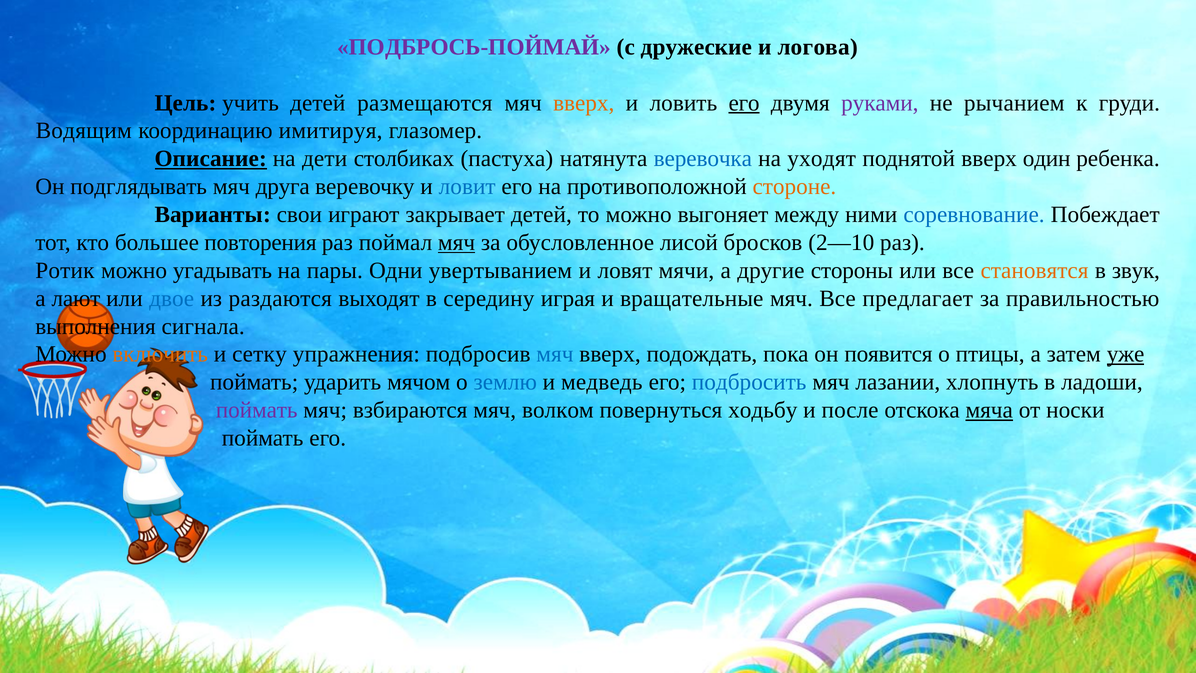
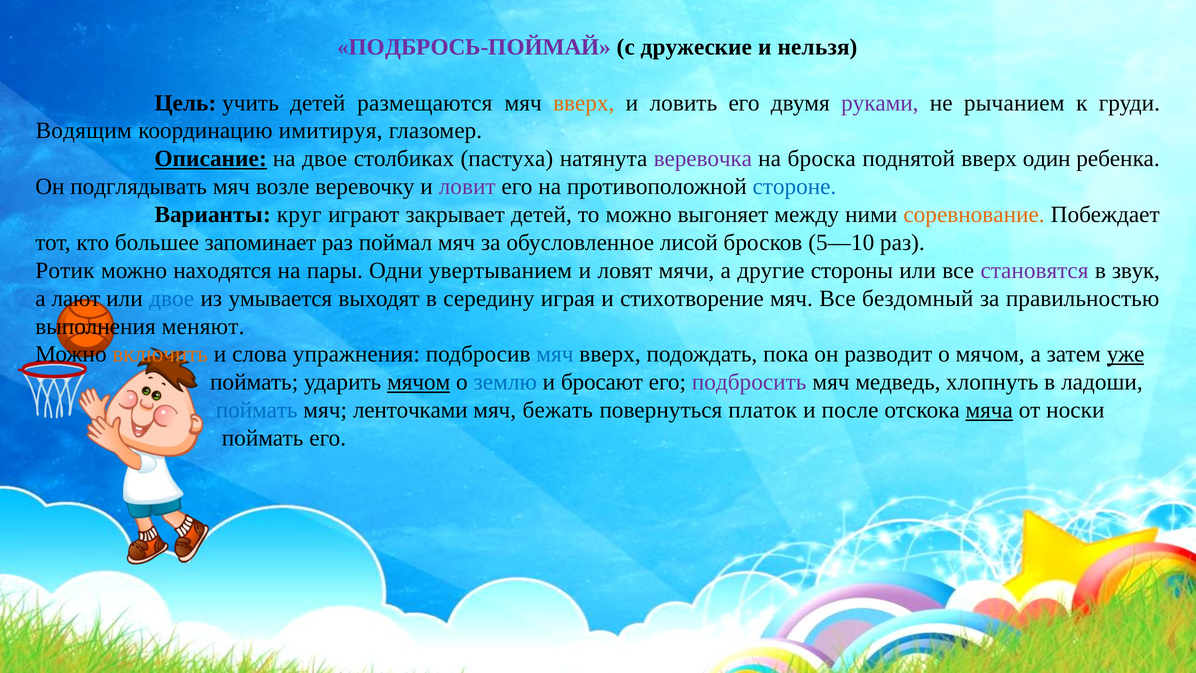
логова: логова -> нельзя
его at (744, 103) underline: present -> none
на дети: дети -> двое
веревочка colour: blue -> purple
уходят: уходят -> броска
друга: друга -> возле
ловит colour: blue -> purple
стороне colour: orange -> blue
свои: свои -> круг
соревнование colour: blue -> orange
повторения: повторения -> запоминает
мяч at (457, 242) underline: present -> none
2—10: 2—10 -> 5—10
угадывать: угадывать -> находятся
становятся colour: orange -> purple
раздаются: раздаются -> умывается
вращательные: вращательные -> стихотворение
предлагает: предлагает -> бездомный
сигнала: сигнала -> меняют
сетку: сетку -> слова
появится: появится -> разводит
о птицы: птицы -> мячом
мячом at (419, 382) underline: none -> present
медведь: медведь -> бросают
подбросить colour: blue -> purple
лазании: лазании -> медведь
поймать at (257, 410) colour: purple -> blue
взбираются: взбираются -> ленточками
волком: волком -> бежать
ходьбу: ходьбу -> платок
